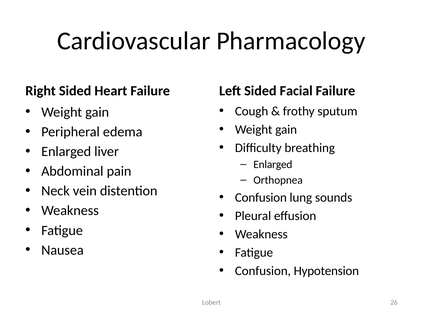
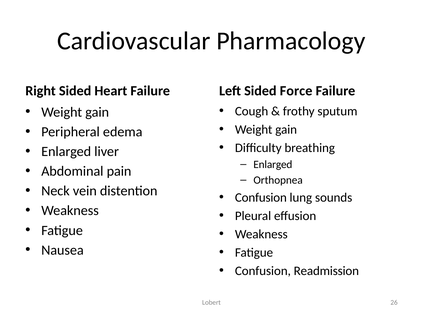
Facial: Facial -> Force
Hypotension: Hypotension -> Readmission
